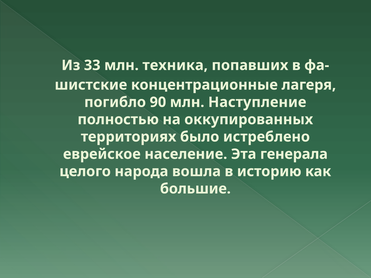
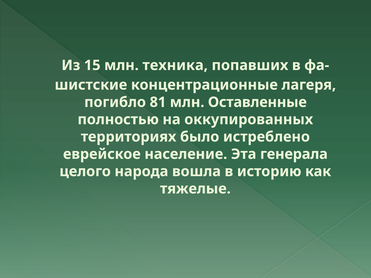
33: 33 -> 15
90: 90 -> 81
Наступление: Наступление -> Оставленные
большие: большие -> тяжелые
